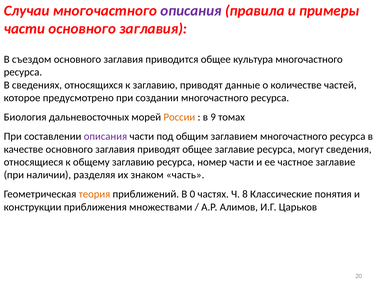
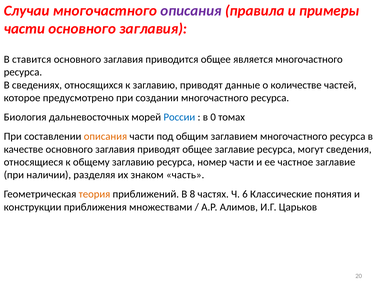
съездом: съездом -> ставится
культура: культура -> является
России colour: orange -> blue
9: 9 -> 0
описания at (105, 136) colour: purple -> orange
0: 0 -> 8
8: 8 -> 6
